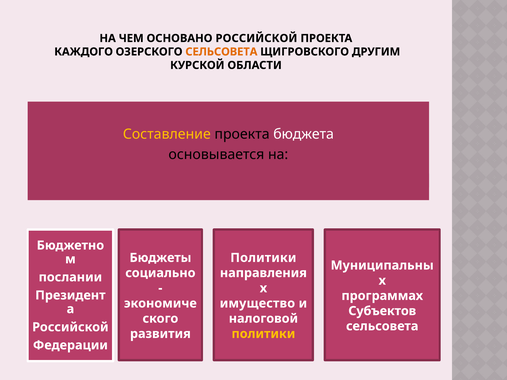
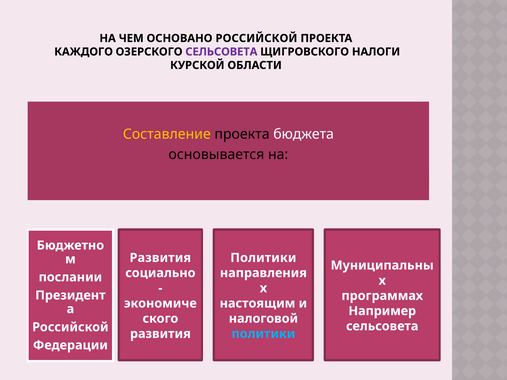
СЕЛЬСОВЕТА at (221, 52) colour: orange -> purple
ДРУГИМ: ДРУГИМ -> НАЛОГИ
Бюджеты at (160, 258): Бюджеты -> Развития
имущество: имущество -> настоящим
Субъектов: Субъектов -> Например
политики at (263, 334) colour: yellow -> light blue
